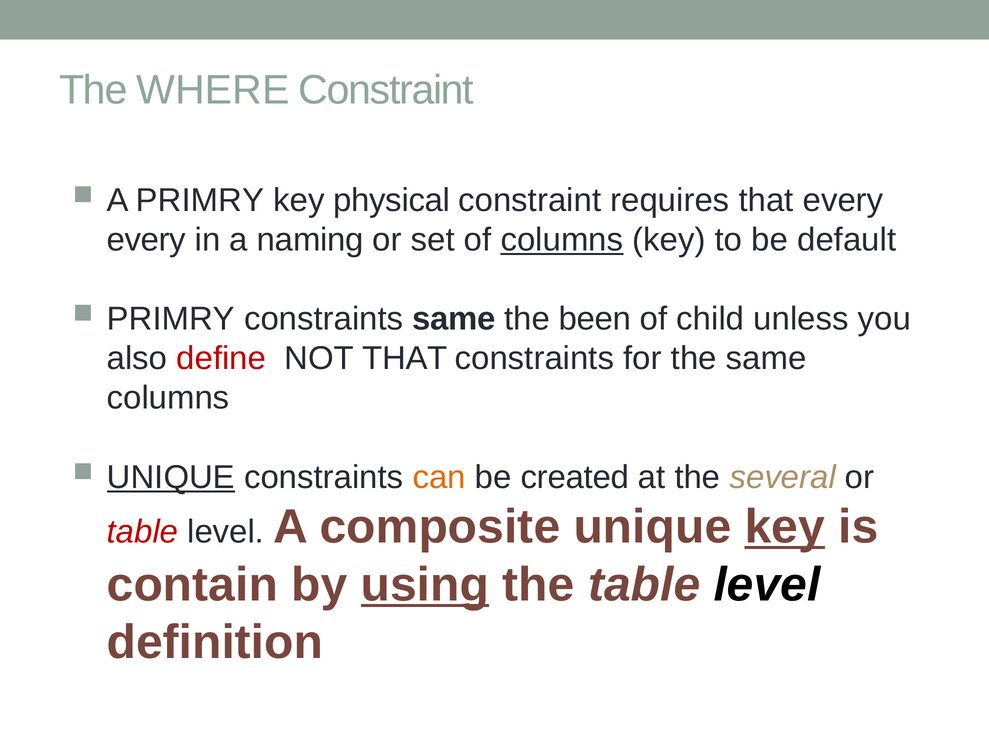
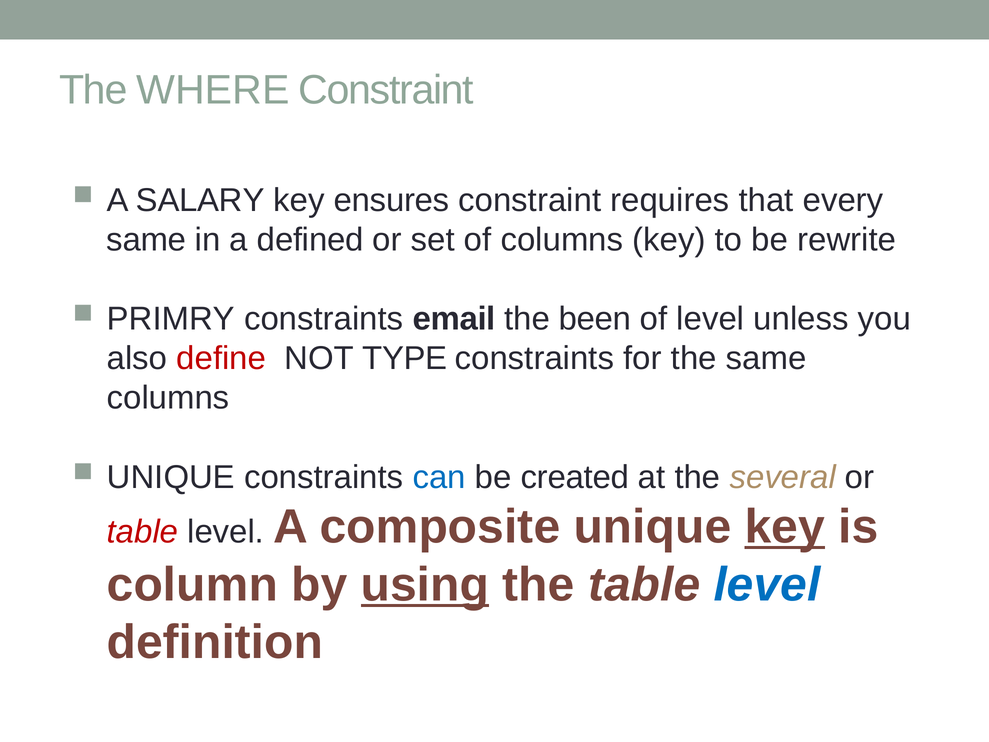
A PRIMRY: PRIMRY -> SALARY
physical: physical -> ensures
every at (146, 240): every -> same
naming: naming -> defined
columns at (562, 240) underline: present -> none
default: default -> rewrite
constraints same: same -> email
of child: child -> level
NOT THAT: THAT -> TYPE
UNIQUE at (171, 477) underline: present -> none
can colour: orange -> blue
contain: contain -> column
level at (767, 585) colour: black -> blue
